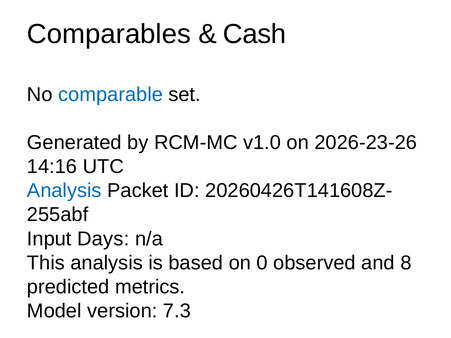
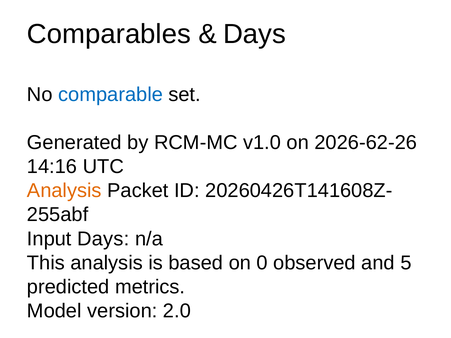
Cash at (255, 34): Cash -> Days
2026-23-26: 2026-23-26 -> 2026-62-26
Analysis at (64, 191) colour: blue -> orange
8: 8 -> 5
7.3: 7.3 -> 2.0
